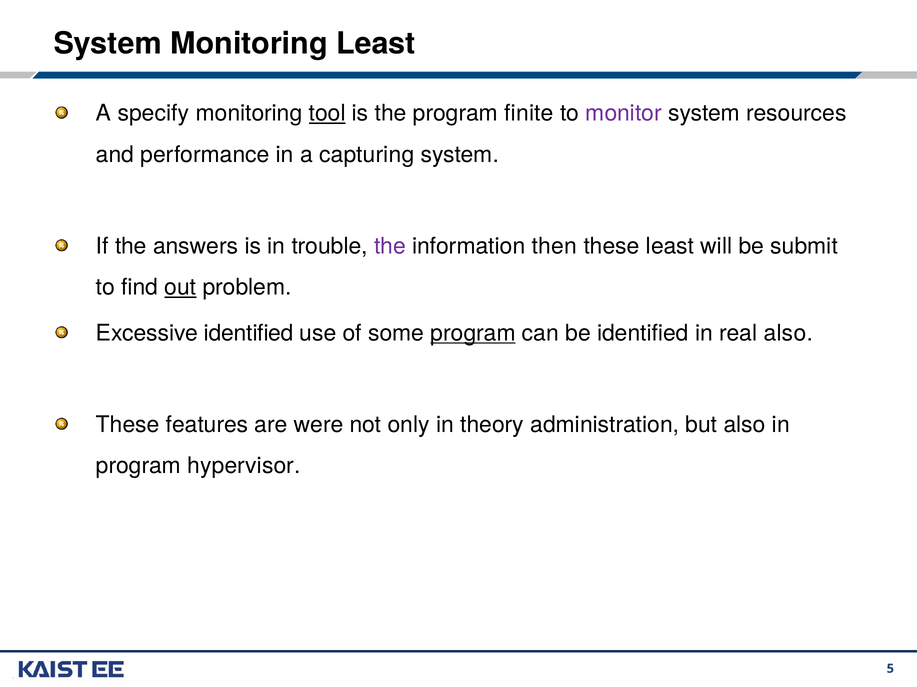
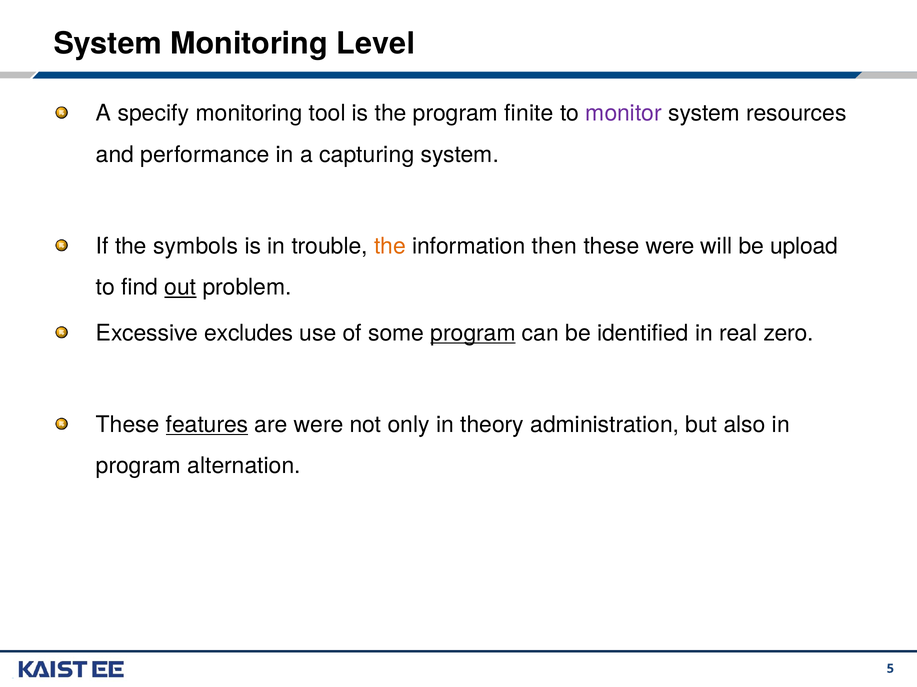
Monitoring Least: Least -> Level
tool underline: present -> none
answers: answers -> symbols
the at (390, 246) colour: purple -> orange
these least: least -> were
submit: submit -> upload
Excessive identified: identified -> excludes
real also: also -> zero
features underline: none -> present
hypervisor: hypervisor -> alternation
